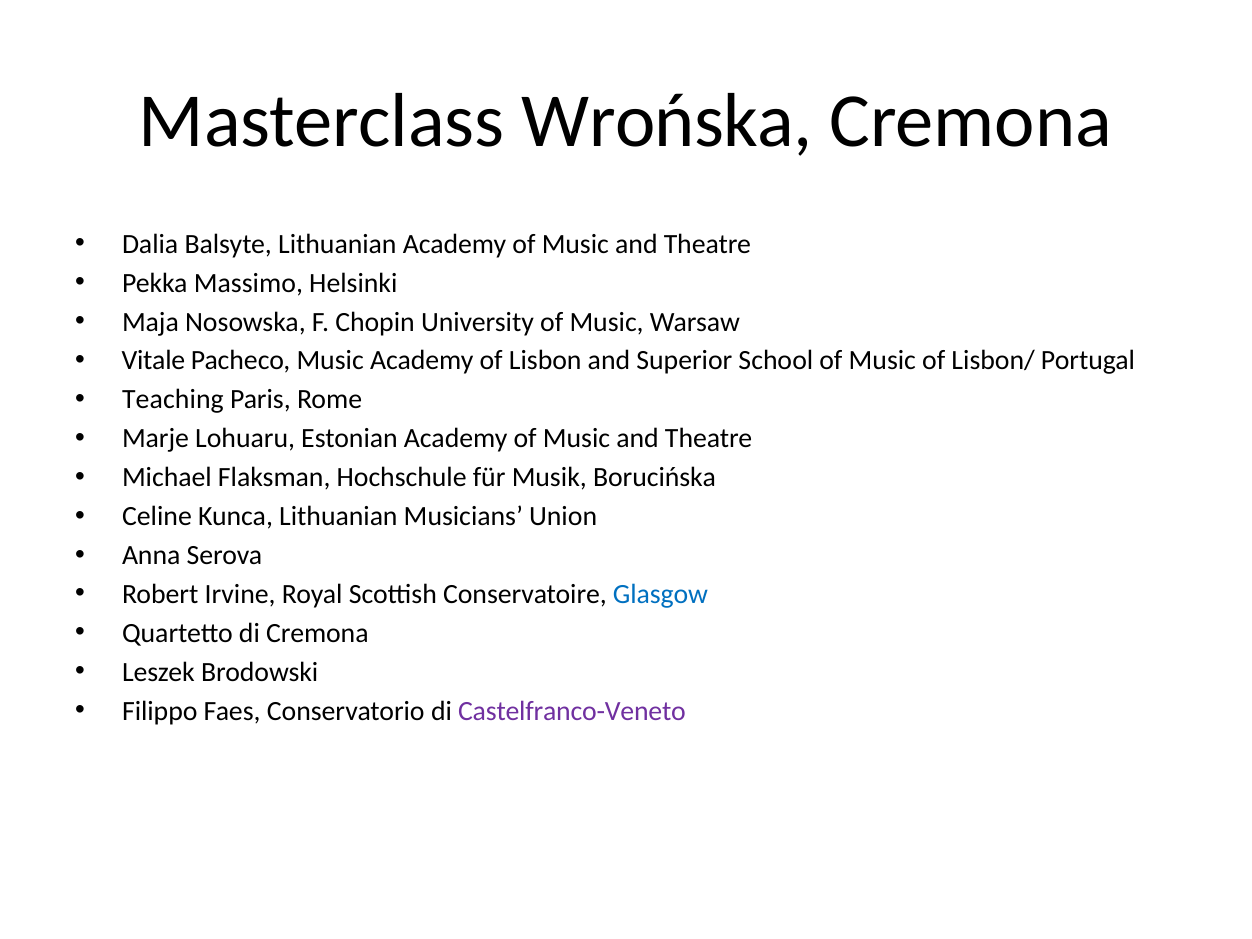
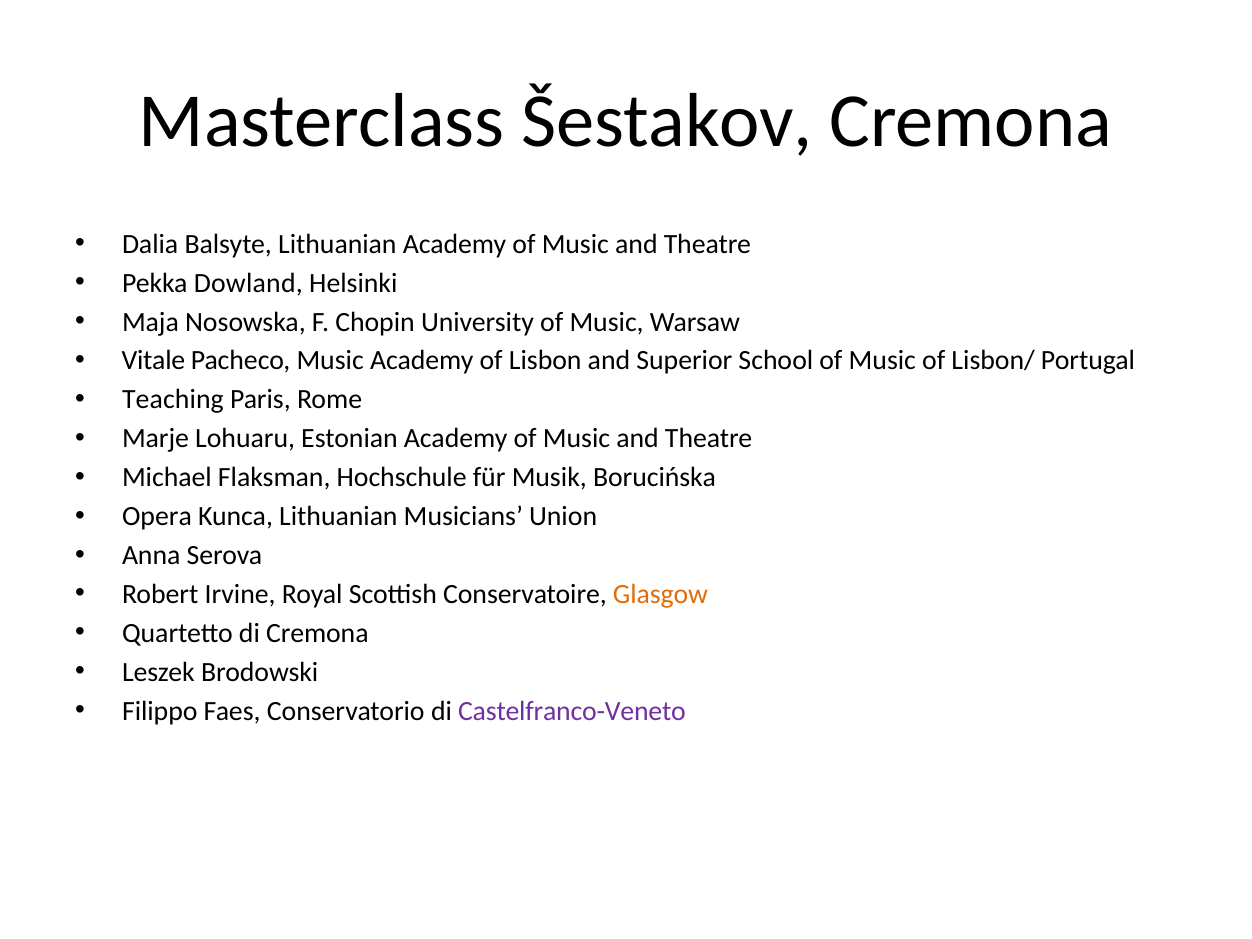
Wrońska: Wrońska -> Šestakov
Massimo: Massimo -> Dowland
Celine: Celine -> Opera
Glasgow colour: blue -> orange
